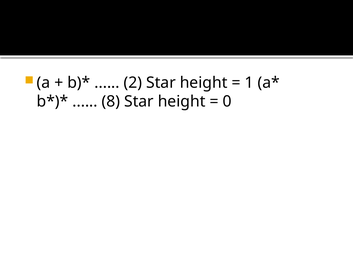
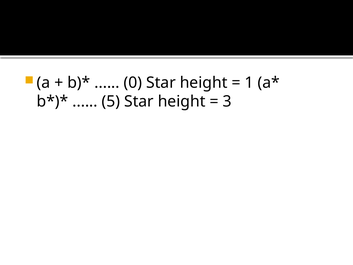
2: 2 -> 0
8: 8 -> 5
0: 0 -> 3
